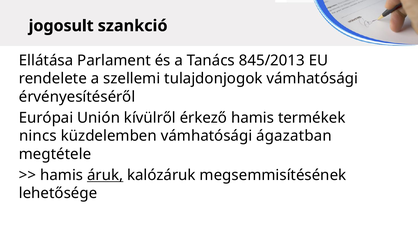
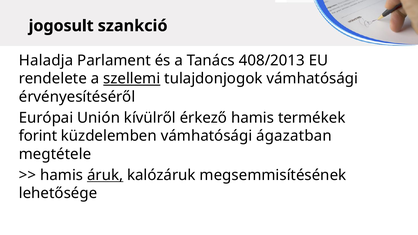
Ellátása: Ellátása -> Haladja
845/2013: 845/2013 -> 408/2013
szellemi underline: none -> present
nincs: nincs -> forint
